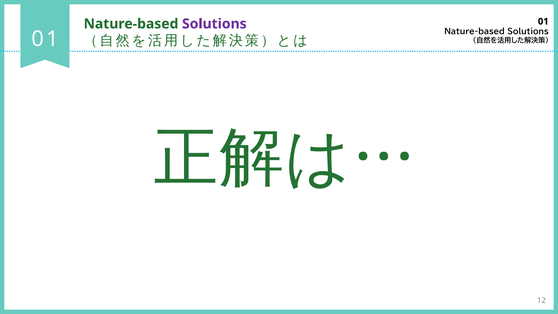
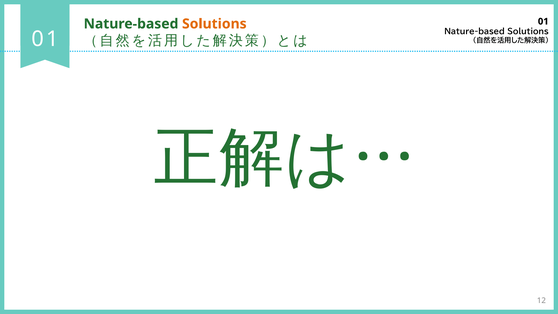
Solutions at (214, 24) colour: purple -> orange
